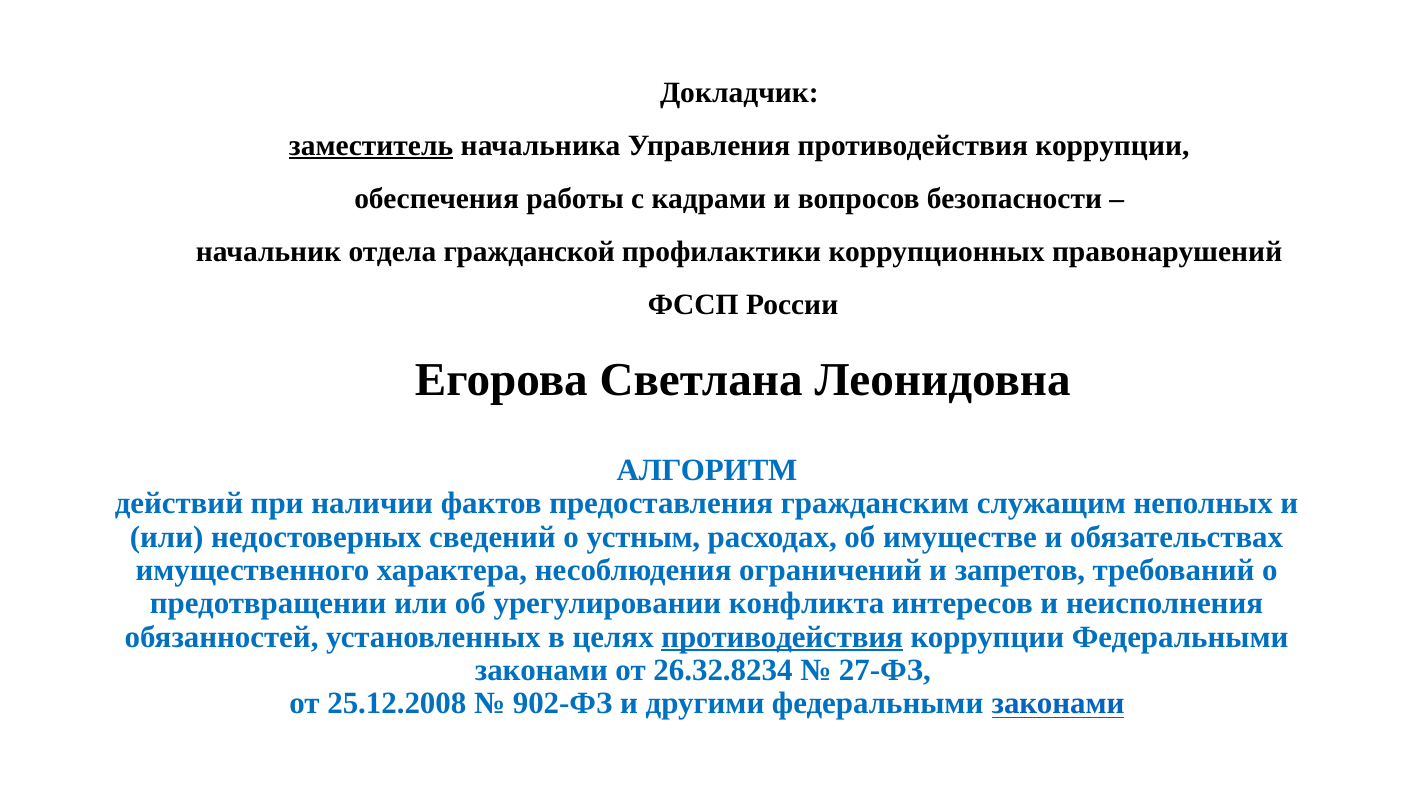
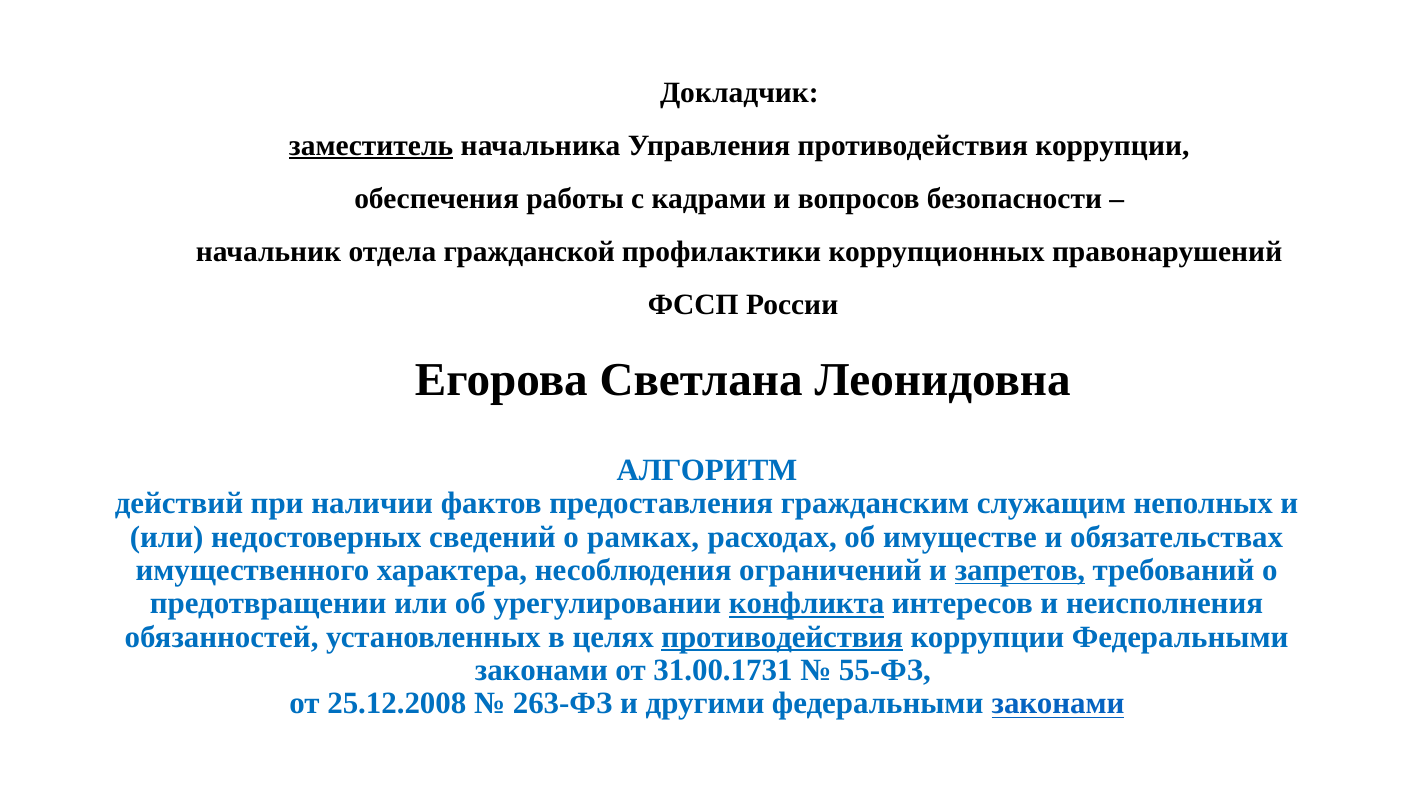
устным: устным -> рамках
запретов underline: none -> present
конфликта underline: none -> present
26.32.8234: 26.32.8234 -> 31.00.1731
27-ФЗ: 27-ФЗ -> 55-ФЗ
902-ФЗ: 902-ФЗ -> 263-ФЗ
